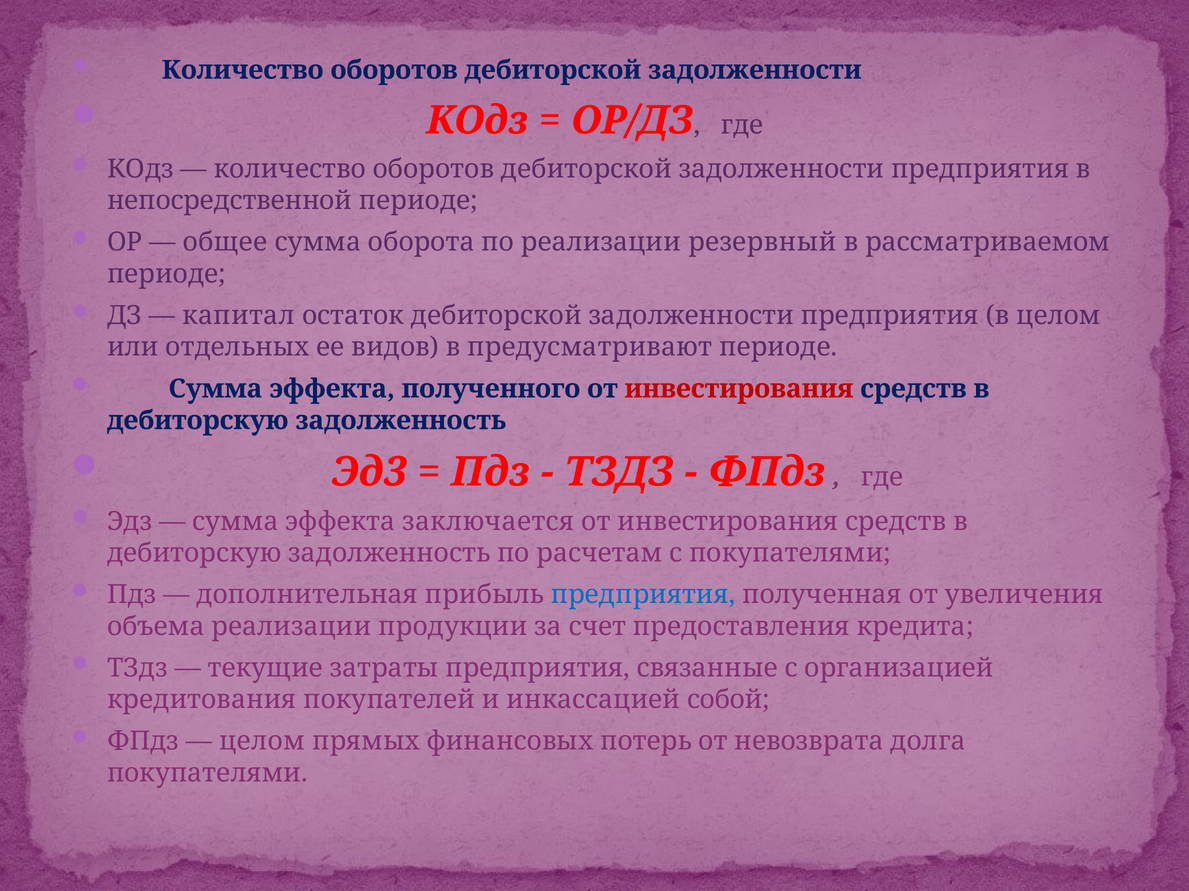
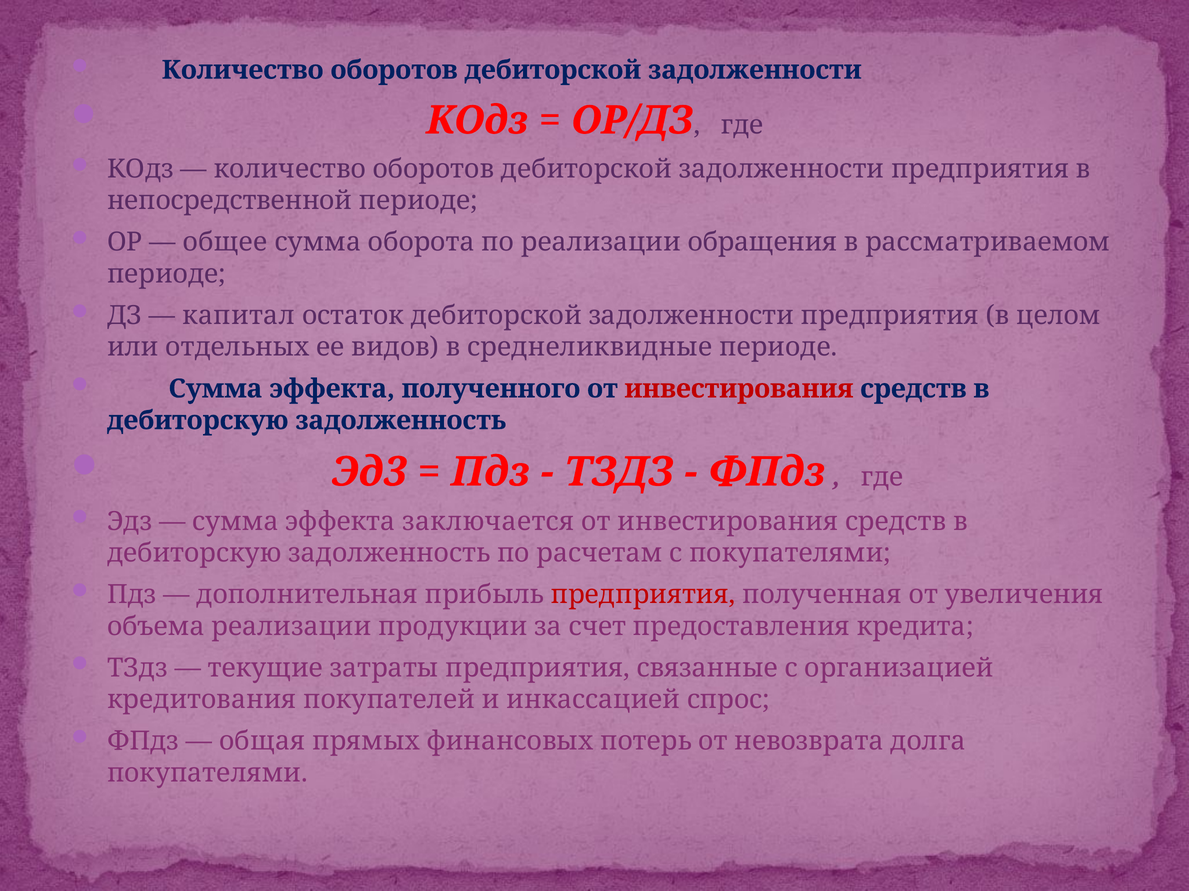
резервный: резервный -> обращения
предусматривают: предусматривают -> среднеликвидные
предприятия at (643, 595) colour: blue -> red
собой: собой -> спрос
целом at (262, 742): целом -> общая
